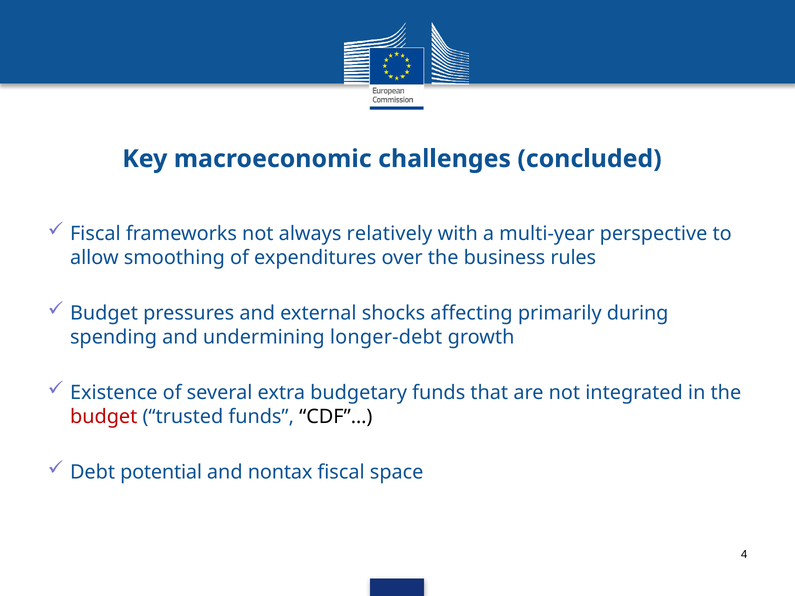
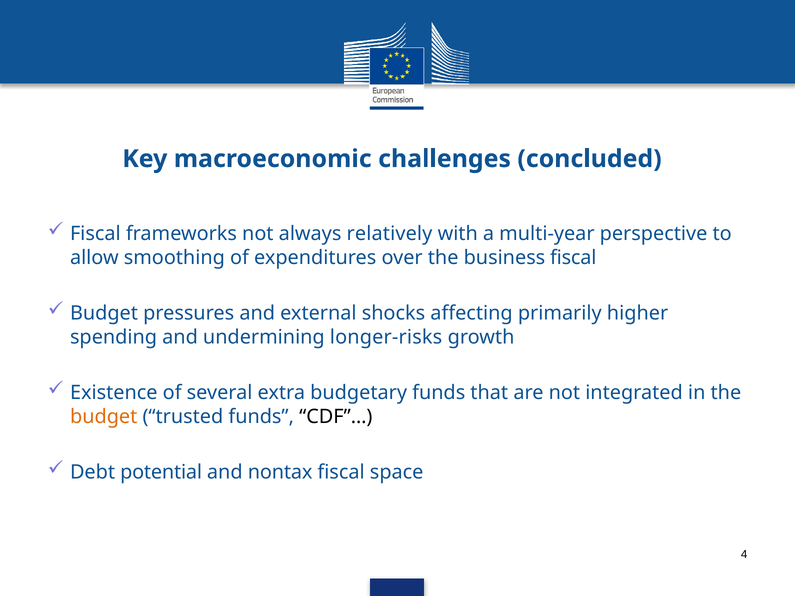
business rules: rules -> fiscal
during: during -> higher
longer-debt: longer-debt -> longer-risks
budget at (104, 417) colour: red -> orange
